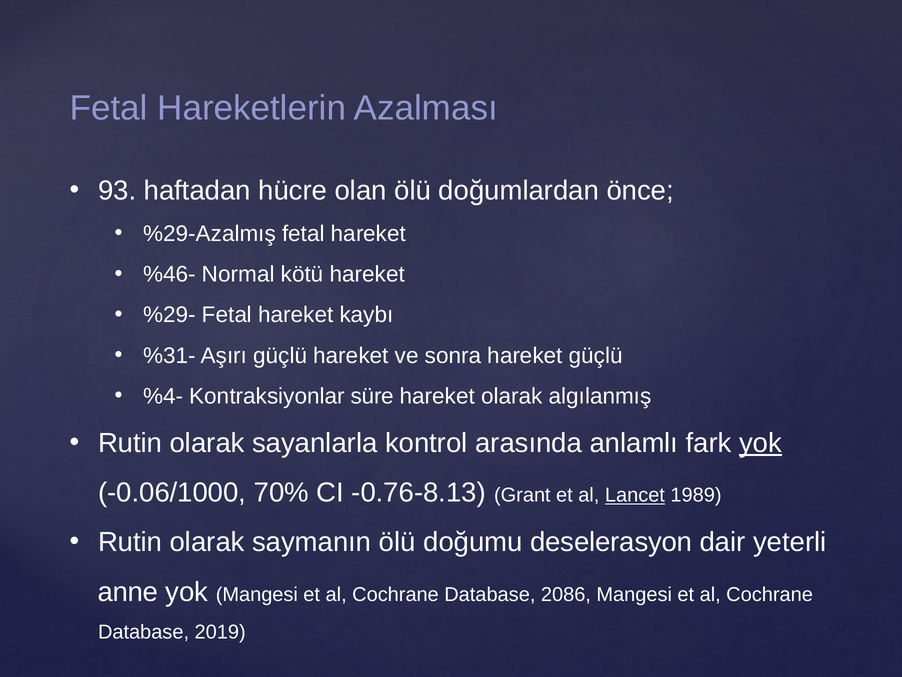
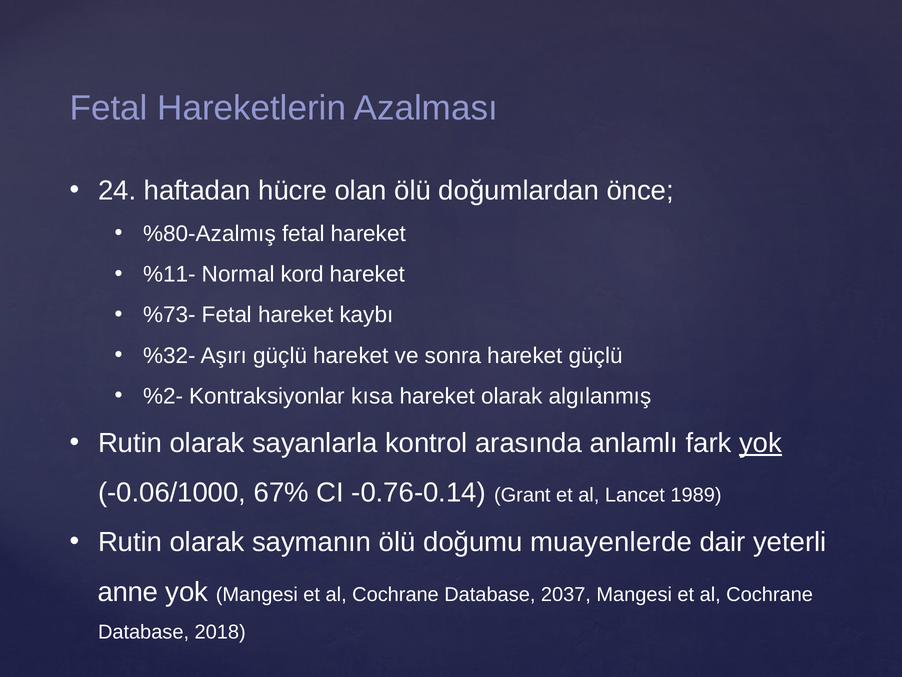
93: 93 -> 24
%29-Azalmış: %29-Azalmış -> %80-Azalmış
%46-: %46- -> %11-
kötü: kötü -> kord
%29-: %29- -> %73-
%31-: %31- -> %32-
%4-: %4- -> %2-
süre: süre -> kısa
70%: 70% -> 67%
-0.76-8.13: -0.76-8.13 -> -0.76-0.14
Lancet underline: present -> none
deselerasyon: deselerasyon -> muayenlerde
2086: 2086 -> 2037
2019: 2019 -> 2018
